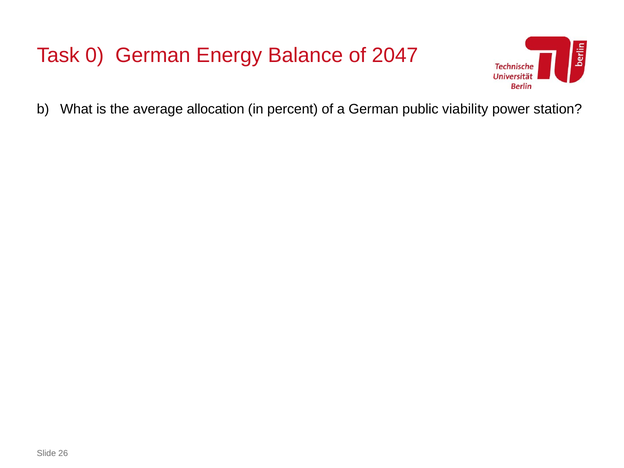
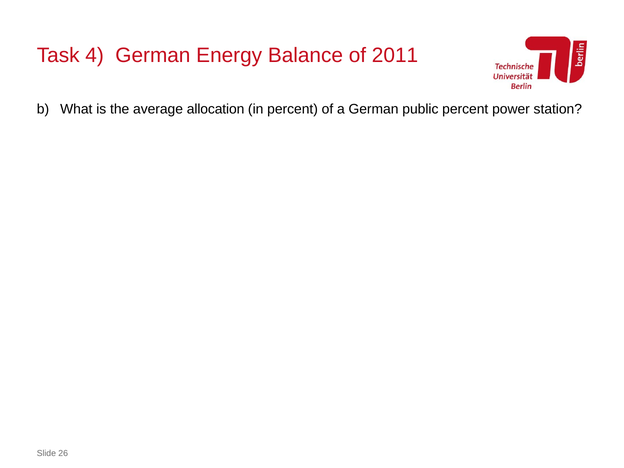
0: 0 -> 4
2047: 2047 -> 2011
public viability: viability -> percent
